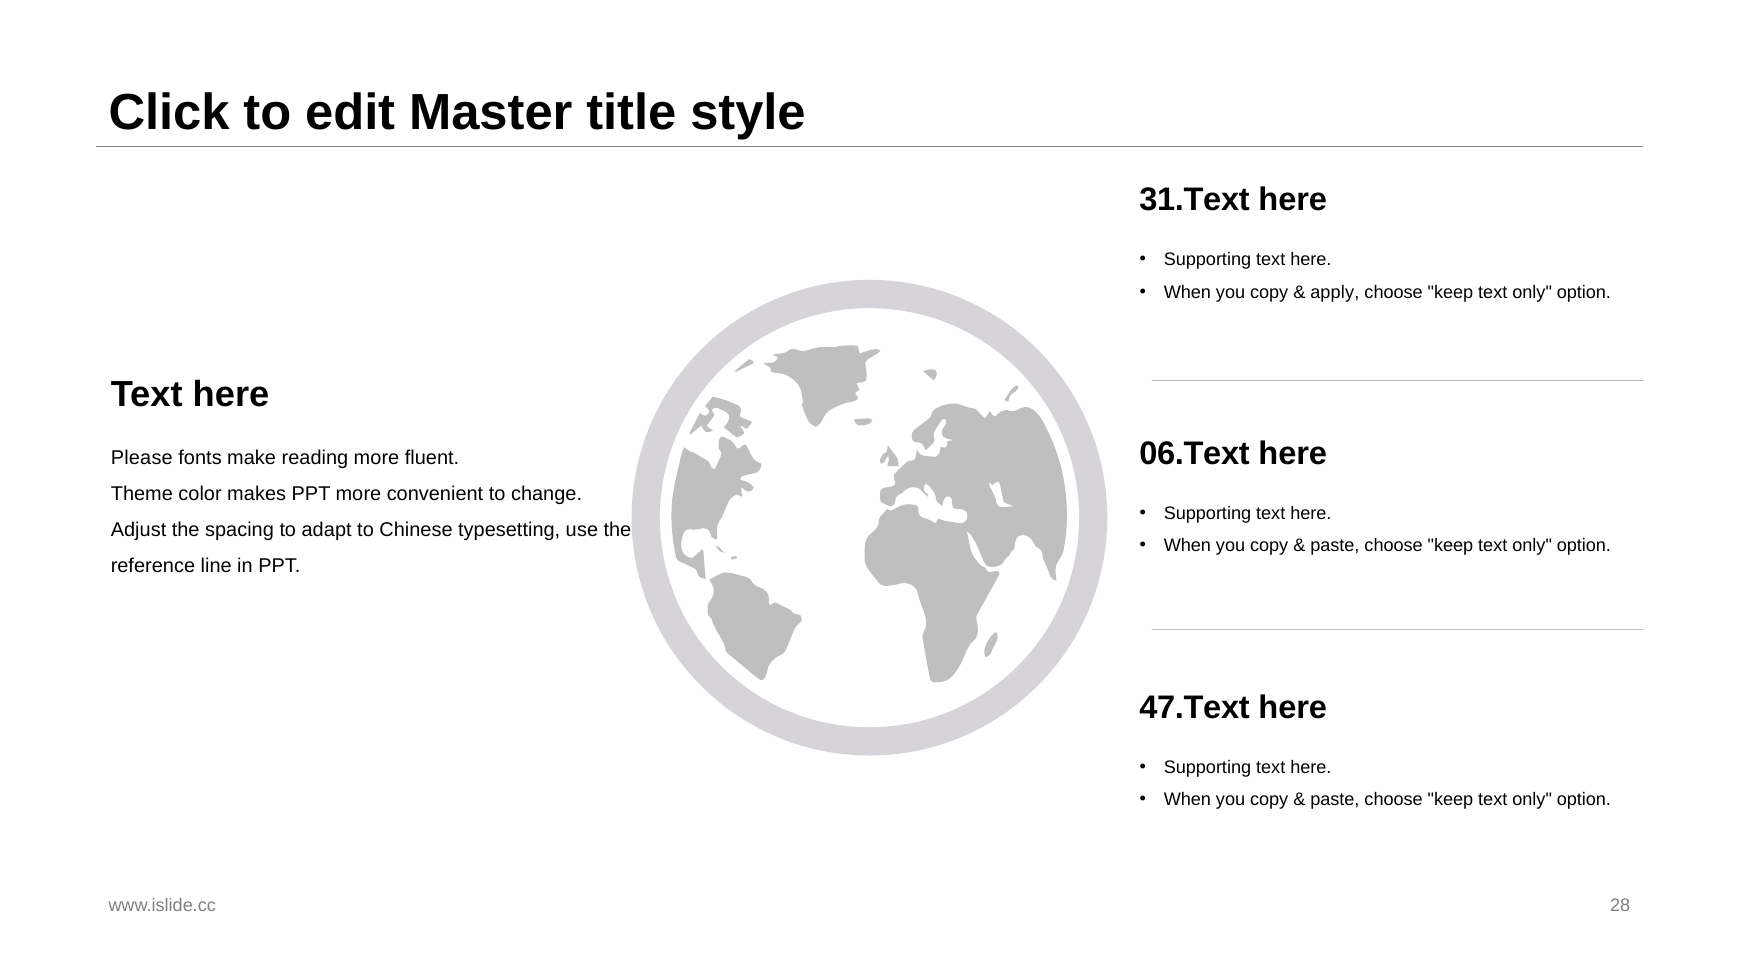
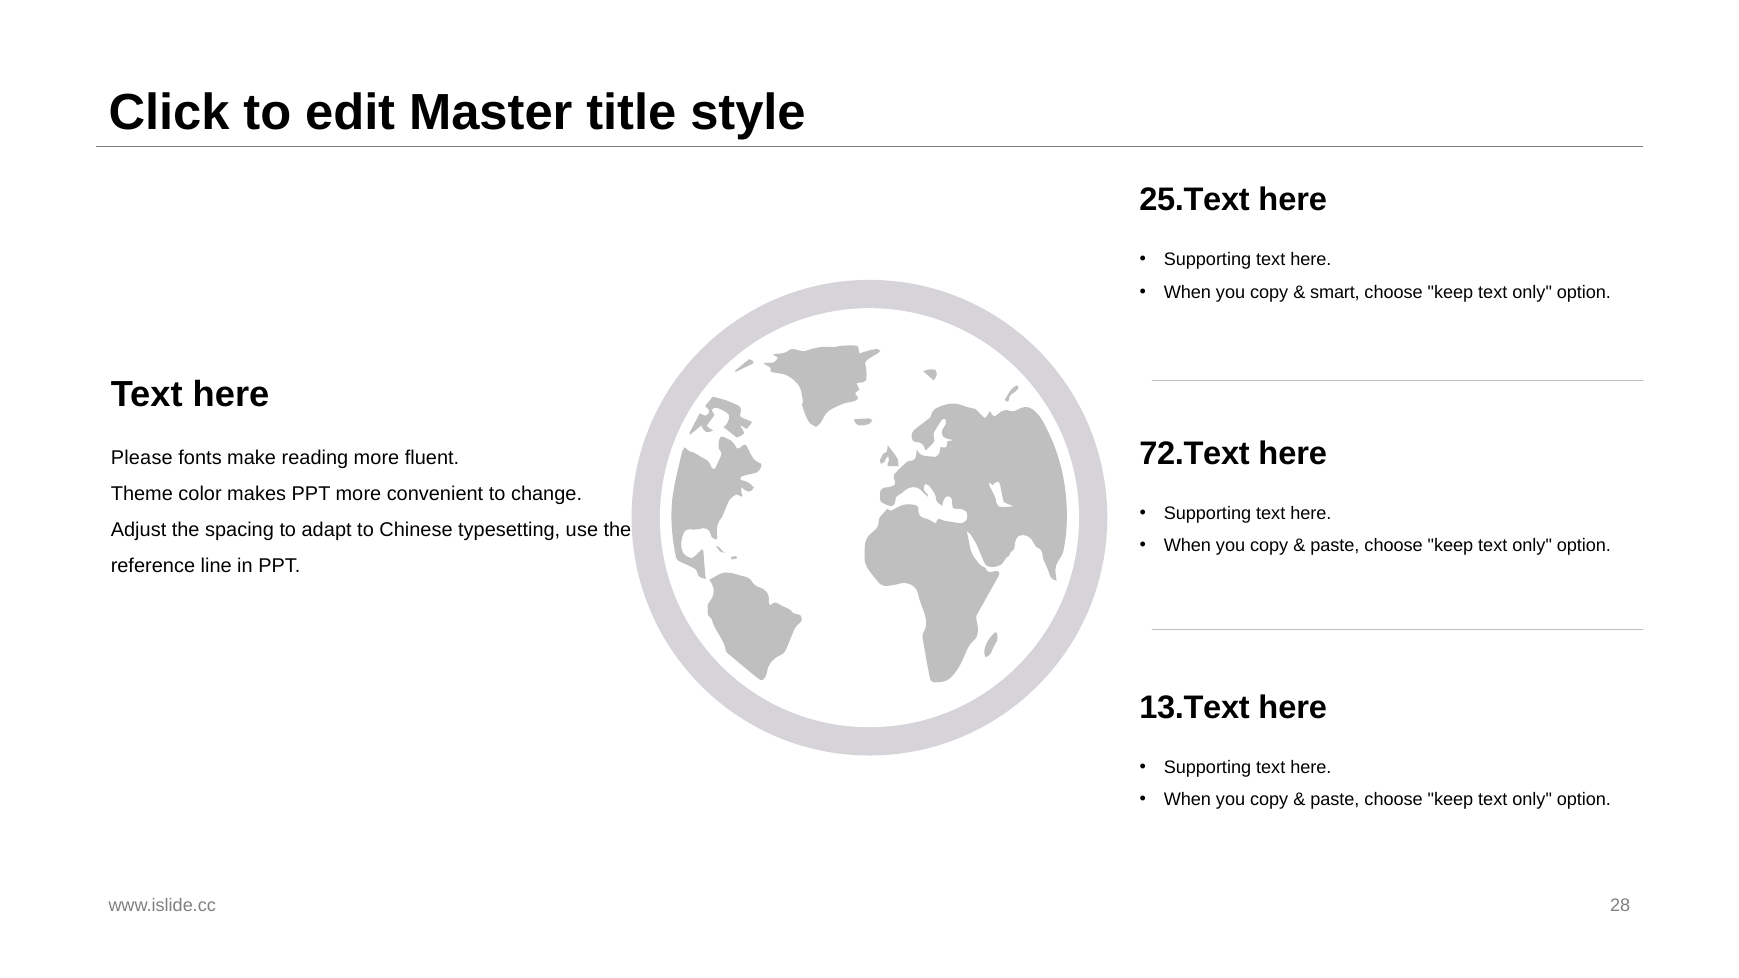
31.Text: 31.Text -> 25.Text
apply: apply -> smart
06.Text: 06.Text -> 72.Text
47.Text: 47.Text -> 13.Text
